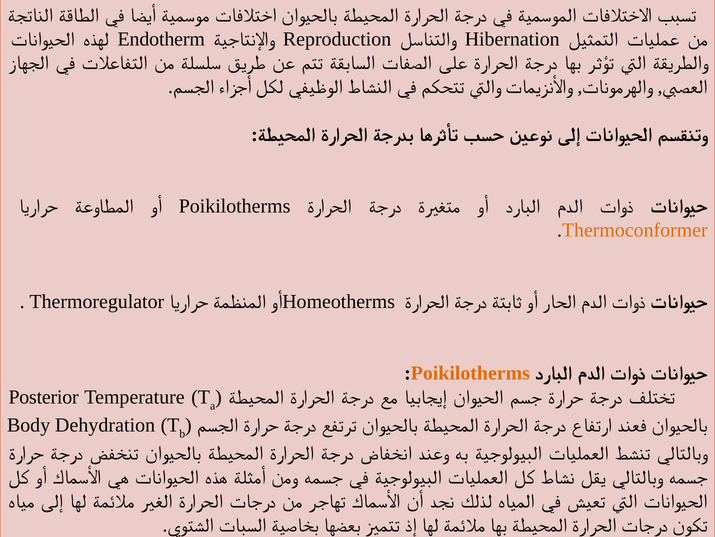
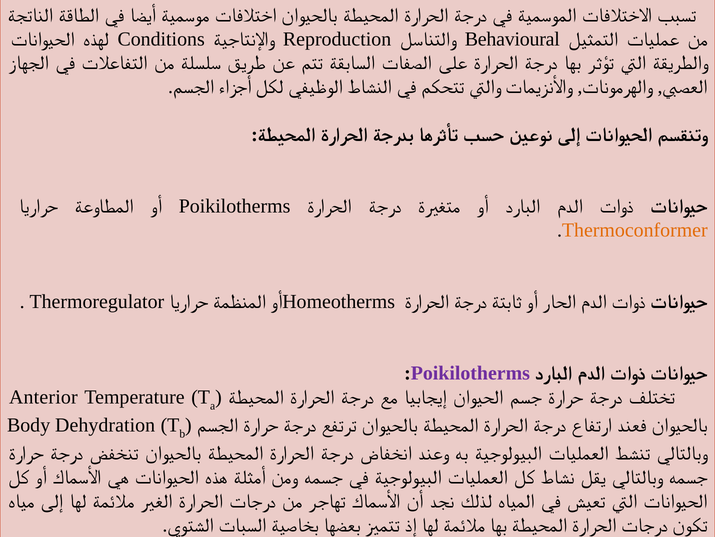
Endotherm: Endotherm -> Conditions
Hibernation: Hibernation -> Behavioural
Poikilotherms at (470, 373) colour: orange -> purple
Posterior: Posterior -> Anterior
